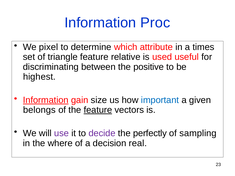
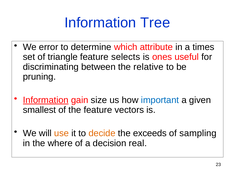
Proc: Proc -> Tree
pixel: pixel -> error
relative: relative -> selects
used: used -> ones
positive: positive -> relative
highest: highest -> pruning
belongs: belongs -> smallest
feature at (98, 110) underline: present -> none
use colour: purple -> orange
decide colour: purple -> orange
perfectly: perfectly -> exceeds
